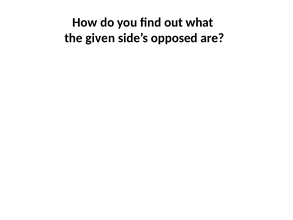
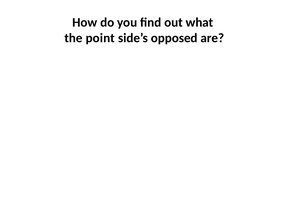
given: given -> point
